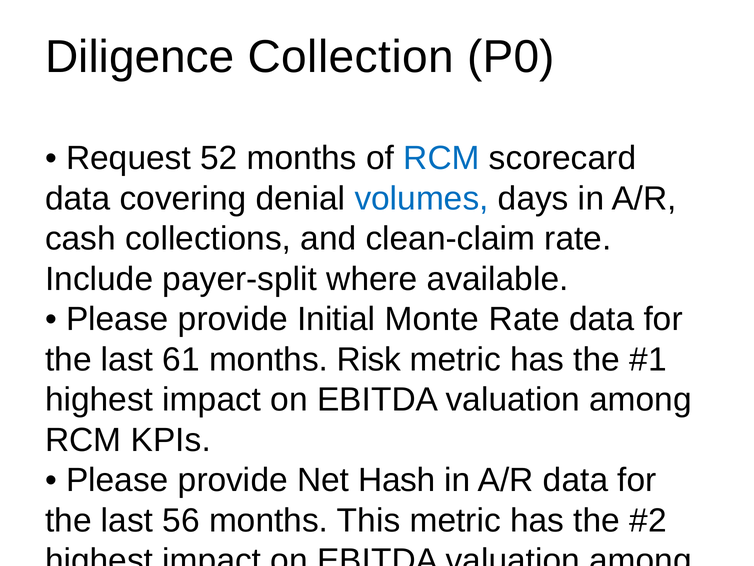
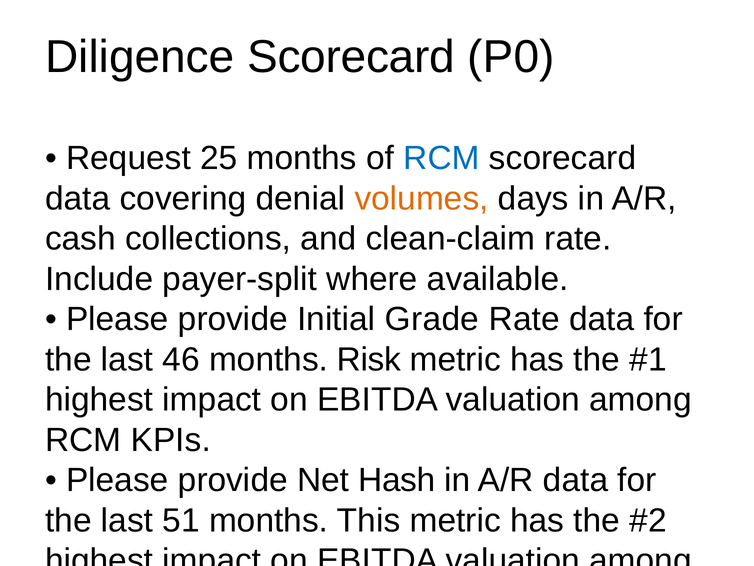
Diligence Collection: Collection -> Scorecard
52: 52 -> 25
volumes colour: blue -> orange
Monte: Monte -> Grade
61: 61 -> 46
56: 56 -> 51
